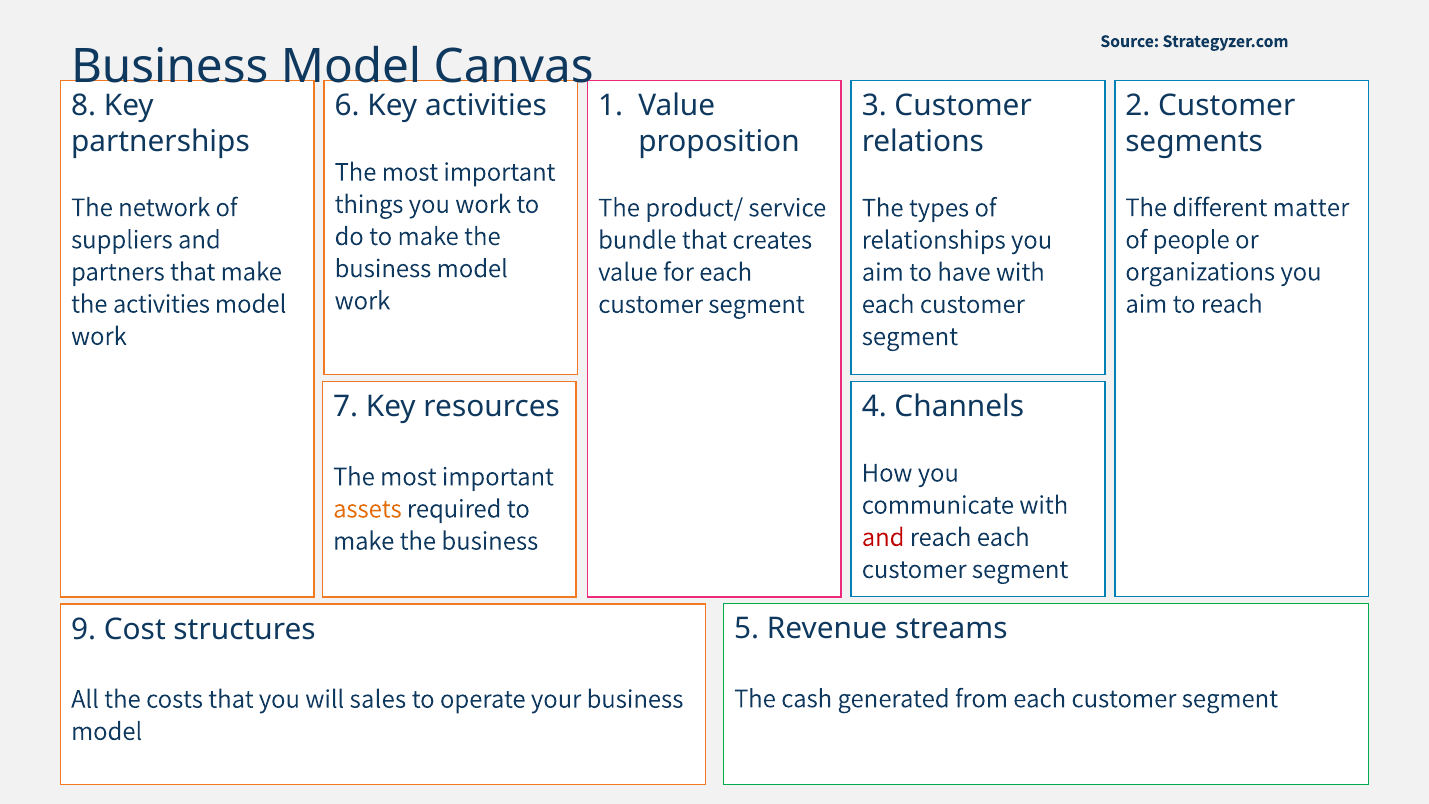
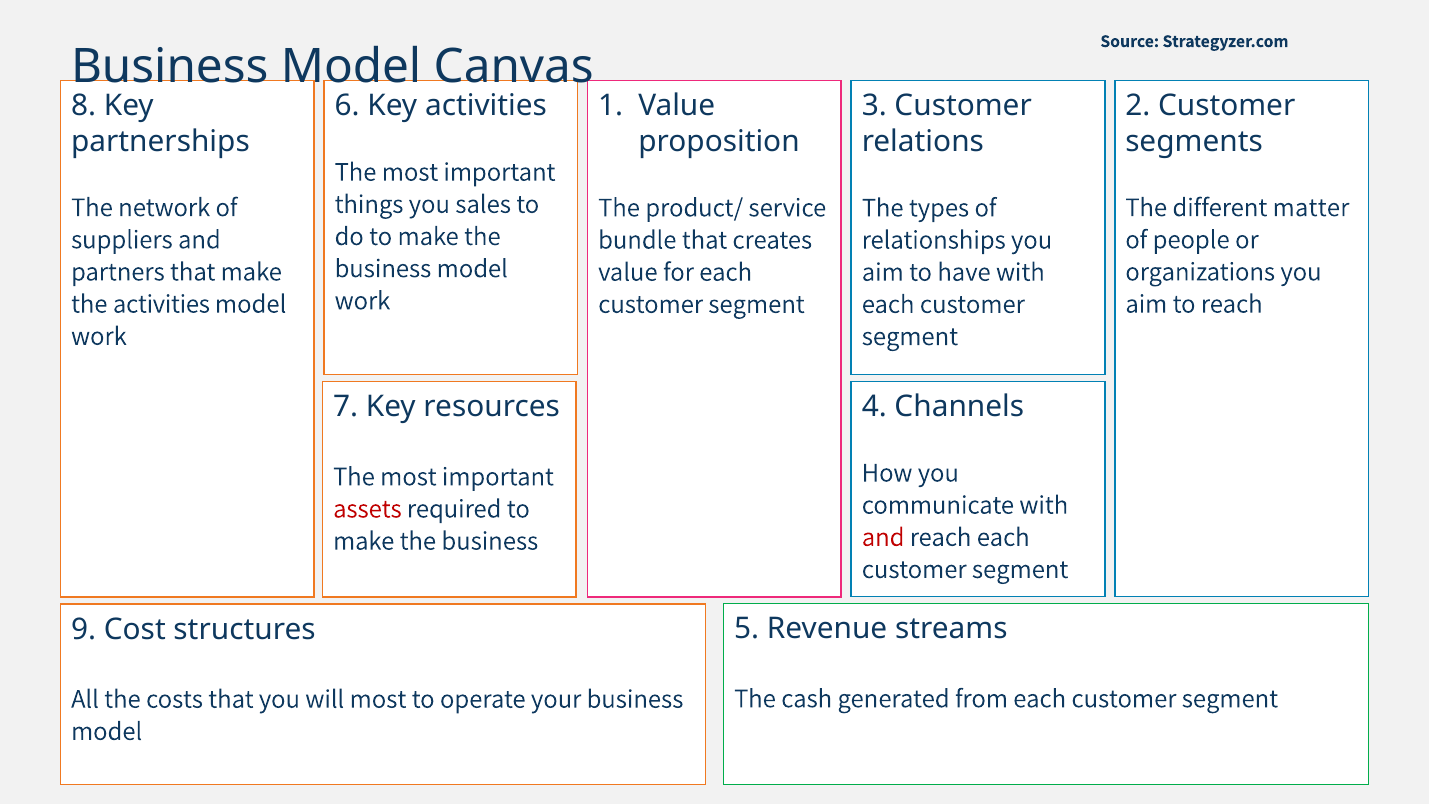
you work: work -> sales
assets colour: orange -> red
will sales: sales -> most
